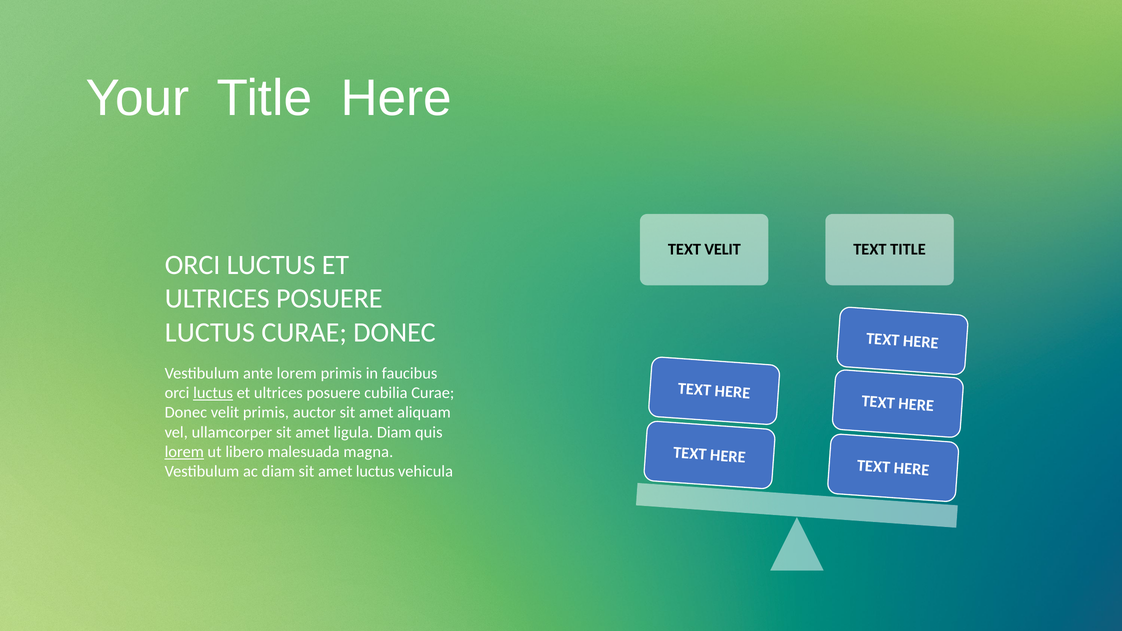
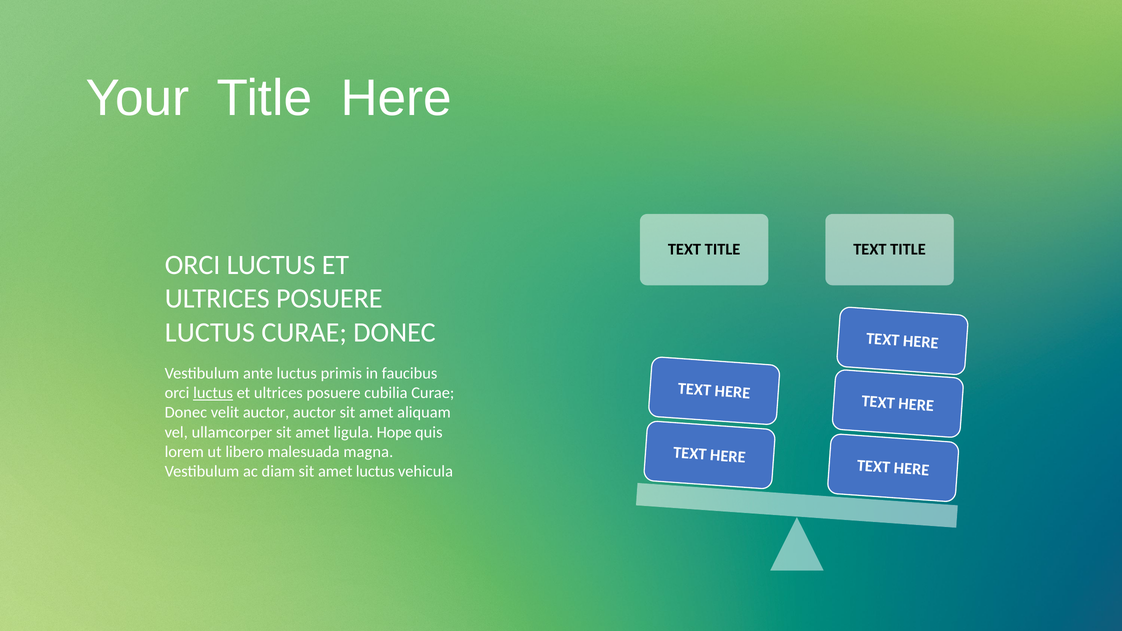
VELIT at (723, 250): VELIT -> TITLE
ante lorem: lorem -> luctus
velit primis: primis -> auctor
ligula Diam: Diam -> Hope
lorem at (184, 452) underline: present -> none
